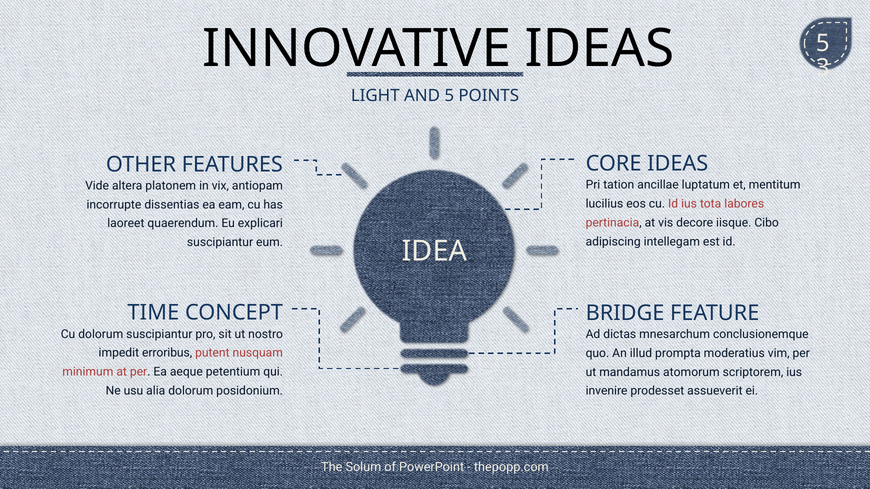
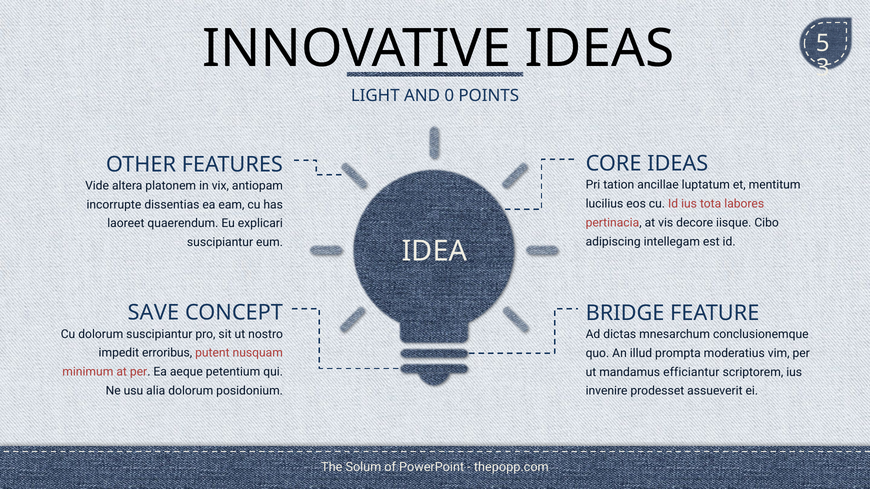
AND 5: 5 -> 0
TIME: TIME -> SAVE
atomorum: atomorum -> efficiantur
